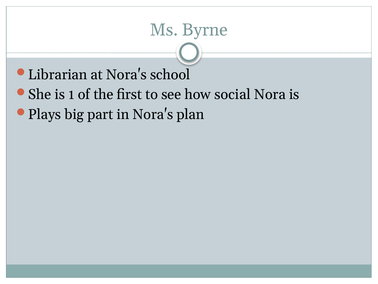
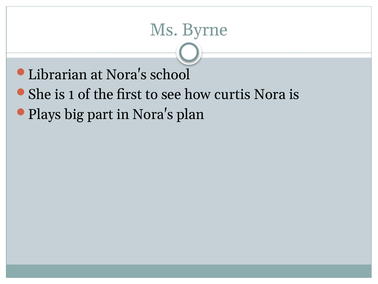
social: social -> curtis
